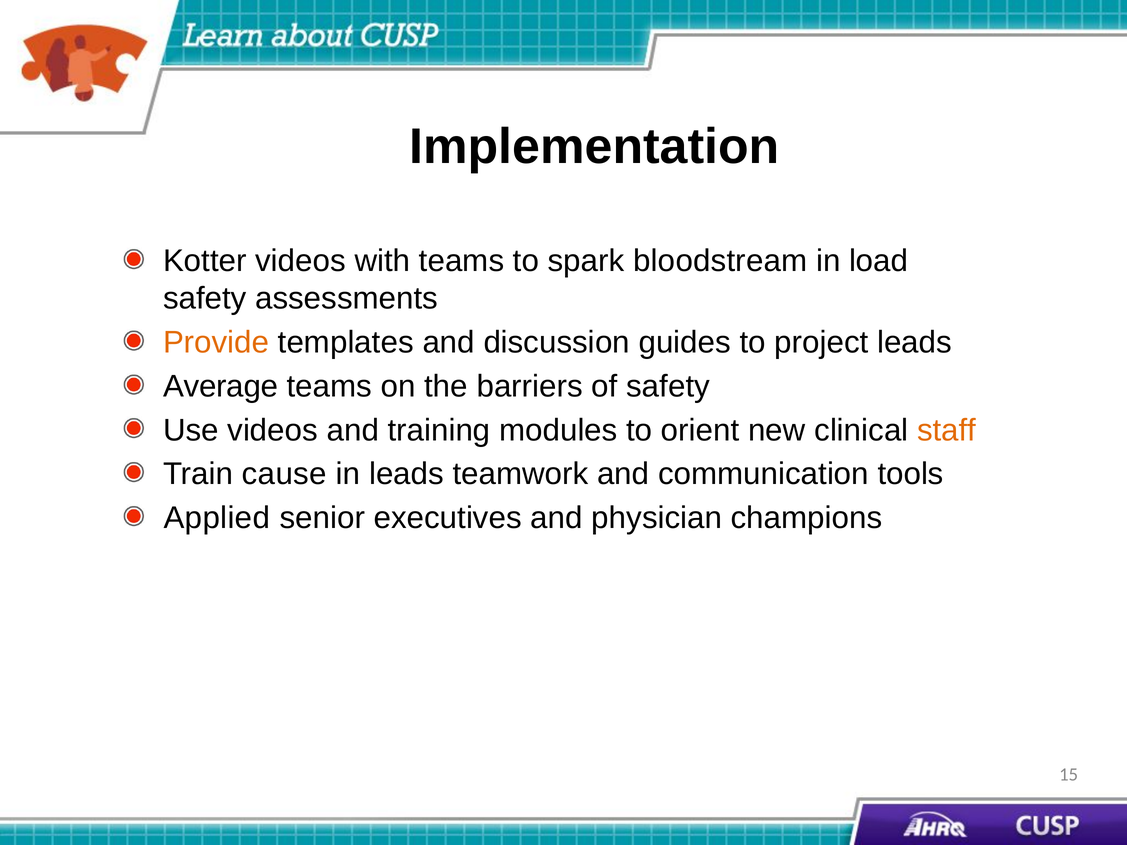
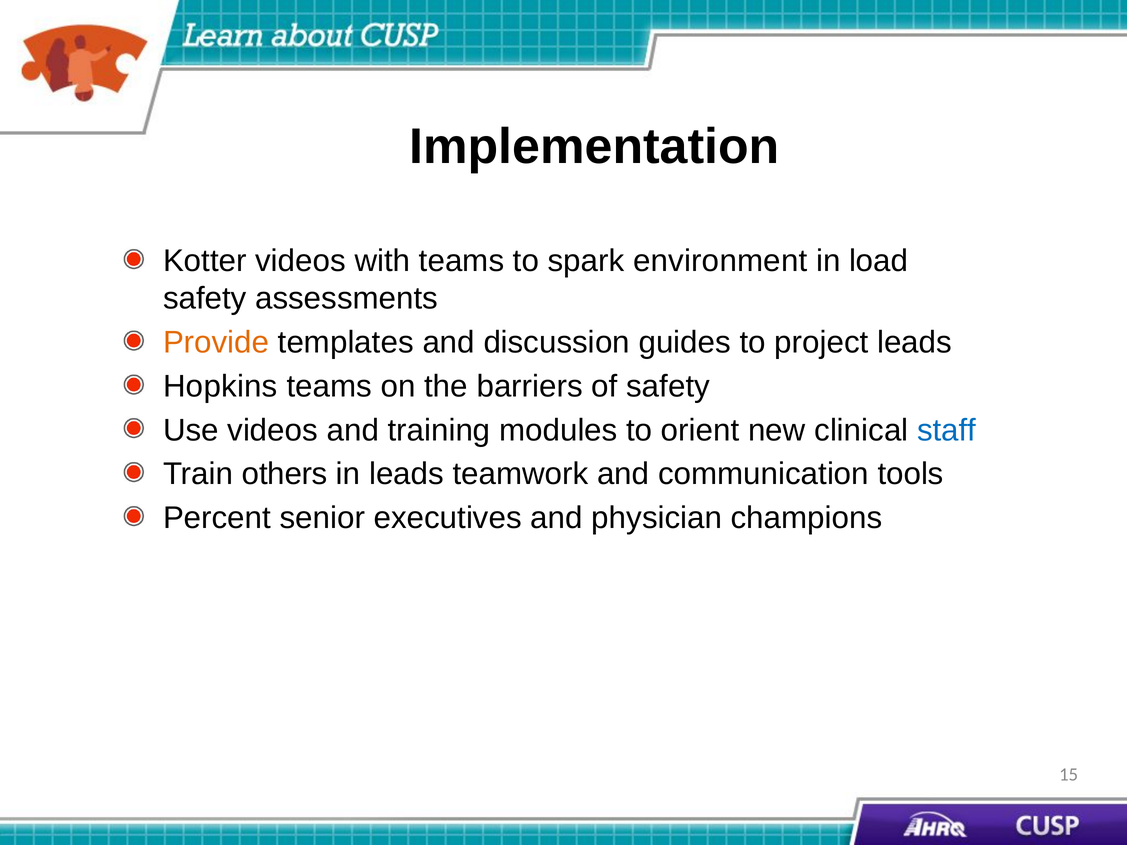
bloodstream: bloodstream -> environment
Average: Average -> Hopkins
staff colour: orange -> blue
cause: cause -> others
Applied: Applied -> Percent
